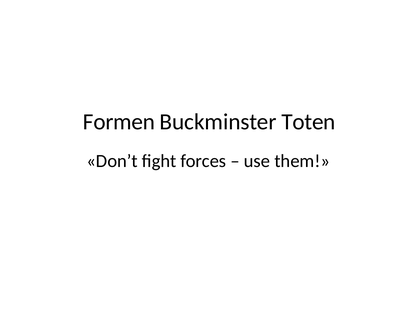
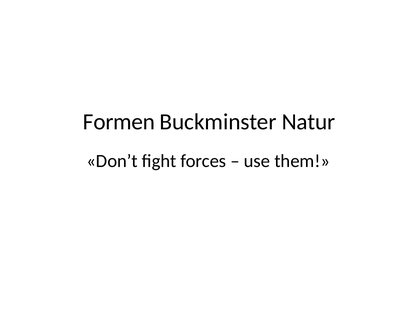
Toten: Toten -> Natur
